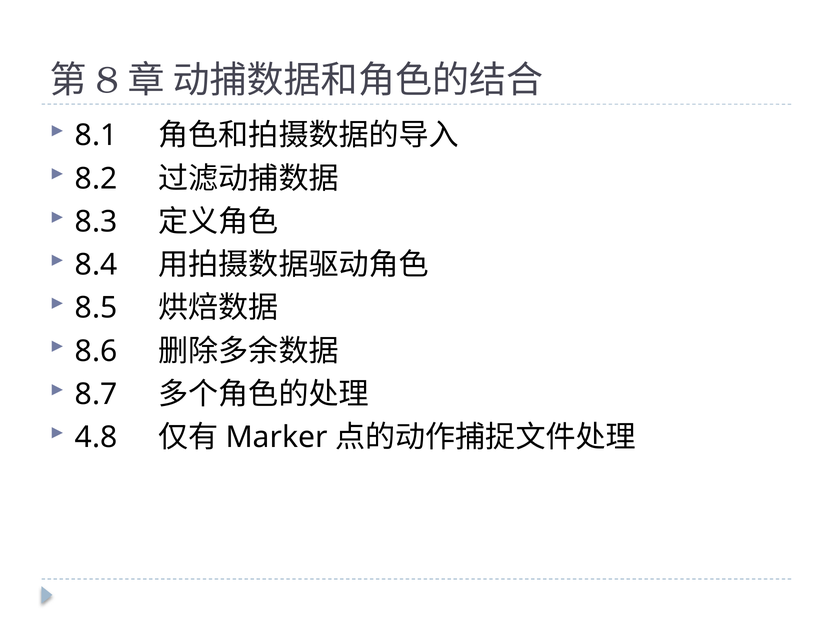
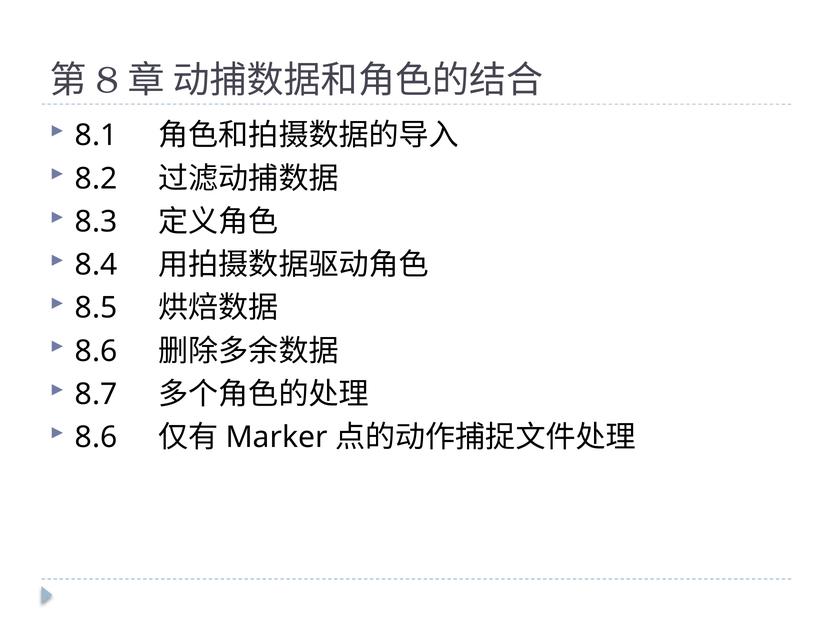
4.8 at (96, 437): 4.8 -> 8.6
